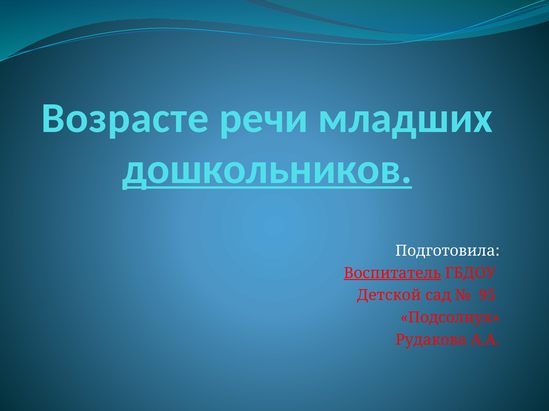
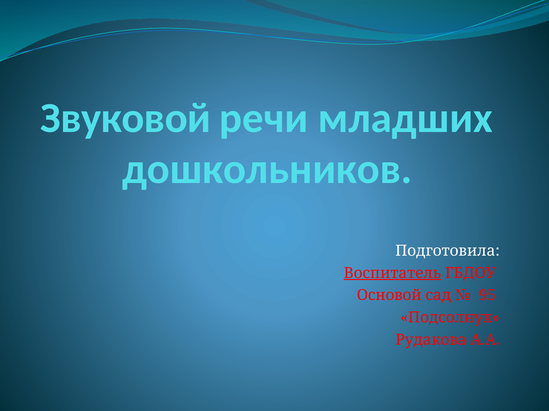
Возрасте: Возрасте -> Звуковой
дошкольников underline: present -> none
Детской: Детской -> Основой
